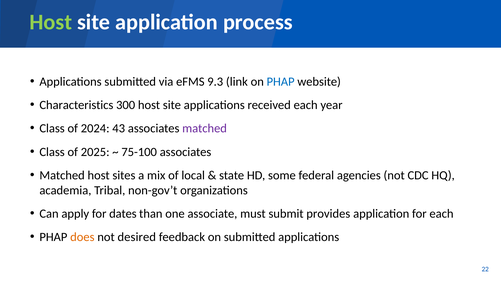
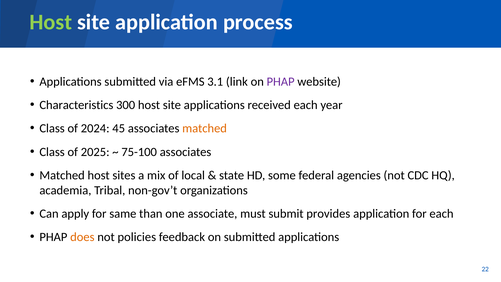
9.3: 9.3 -> 3.1
PHAP at (281, 82) colour: blue -> purple
43: 43 -> 45
matched at (205, 128) colour: purple -> orange
dates: dates -> same
desired: desired -> policies
